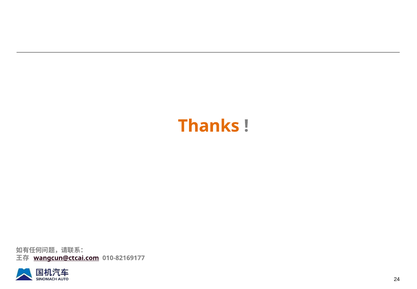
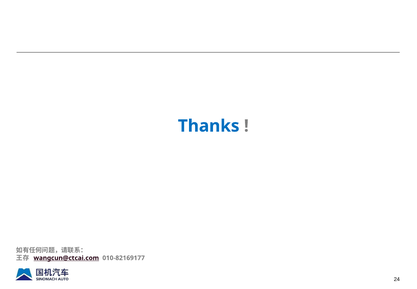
Thanks colour: orange -> blue
